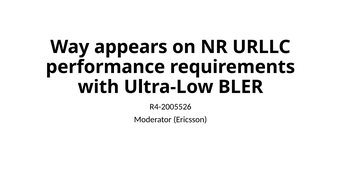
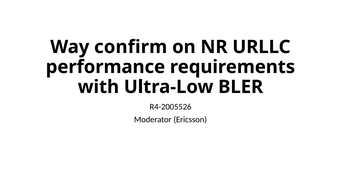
appears: appears -> confirm
